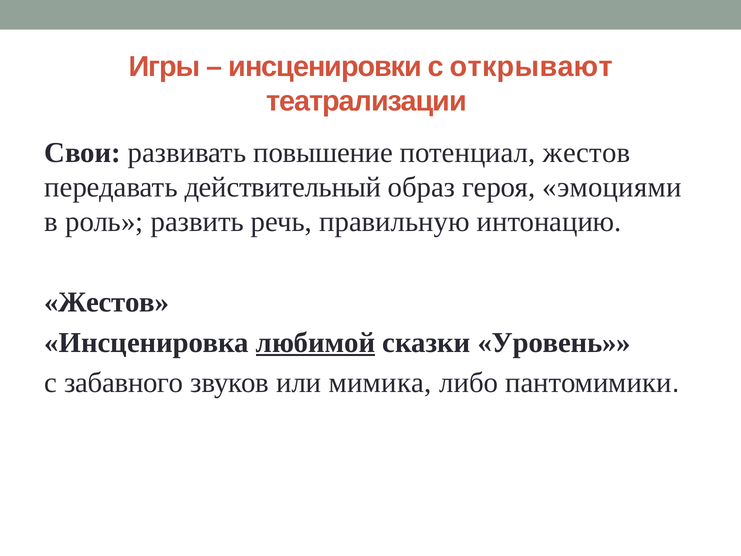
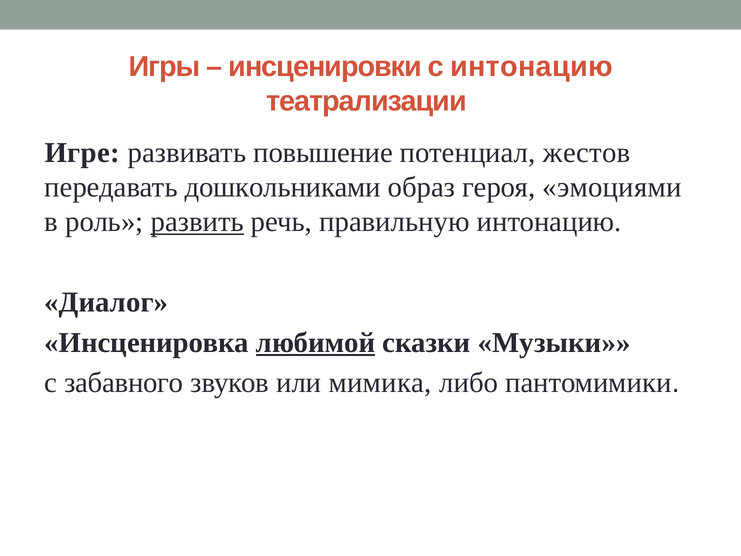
с открывают: открывают -> интонацию
Свои: Свои -> Игре
действительный: действительный -> дошкольниками
развить underline: none -> present
Жестов at (107, 302): Жестов -> Диалог
Уровень: Уровень -> Музыки
